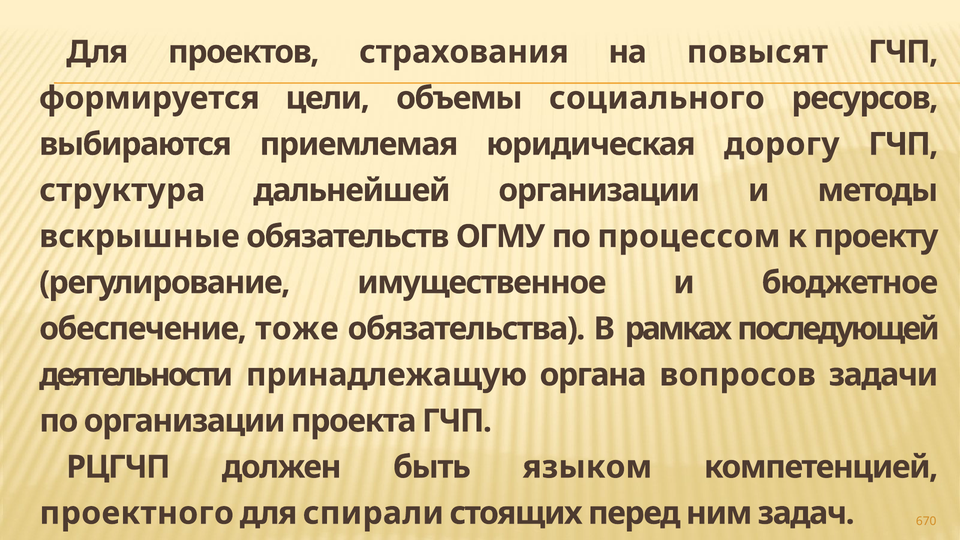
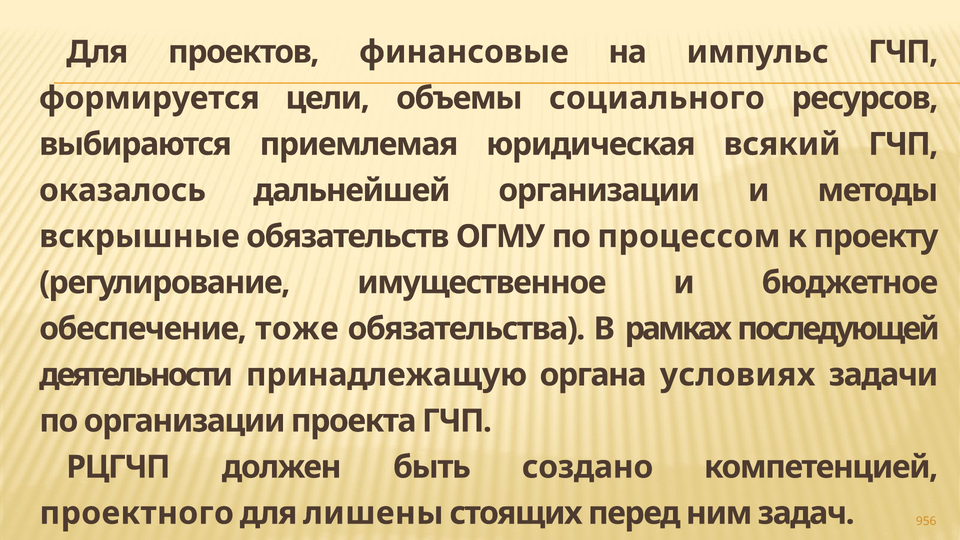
страхования: страхования -> финансовые
повысят: повысят -> импульс
дорогу: дорогу -> всякий
структура: структура -> оказалось
вопросов: вопросов -> условиях
языком: языком -> создано
спирали: спирали -> лишены
670: 670 -> 956
